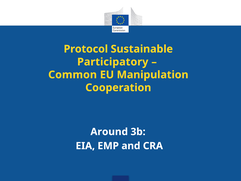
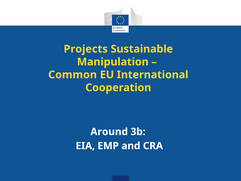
Protocol: Protocol -> Projects
Participatory: Participatory -> Manipulation
Manipulation: Manipulation -> International
